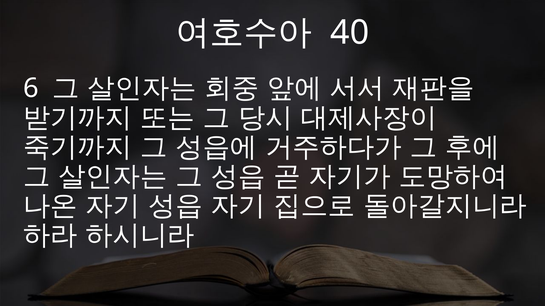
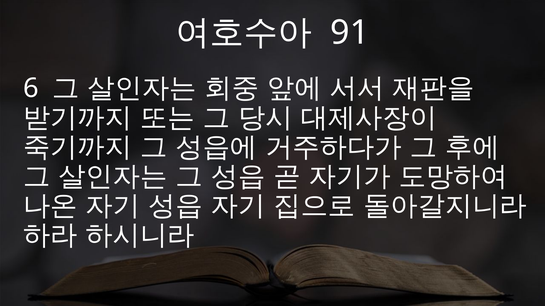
40: 40 -> 91
